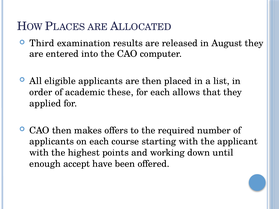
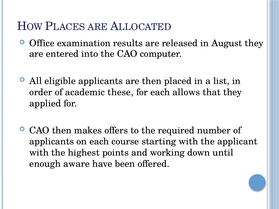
Third: Third -> Office
accept: accept -> aware
